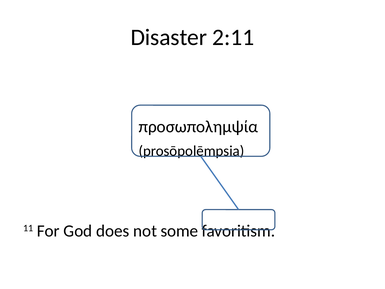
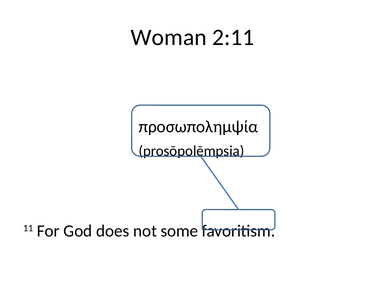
Disaster: Disaster -> Woman
